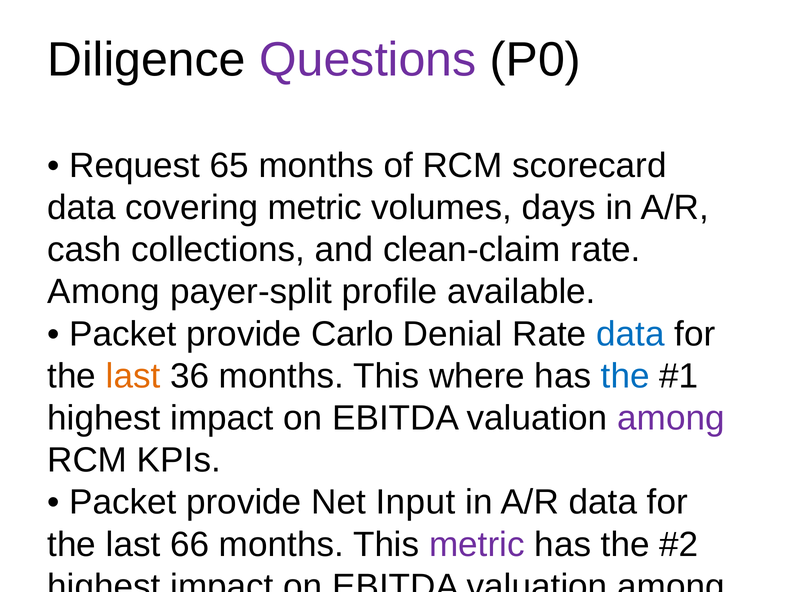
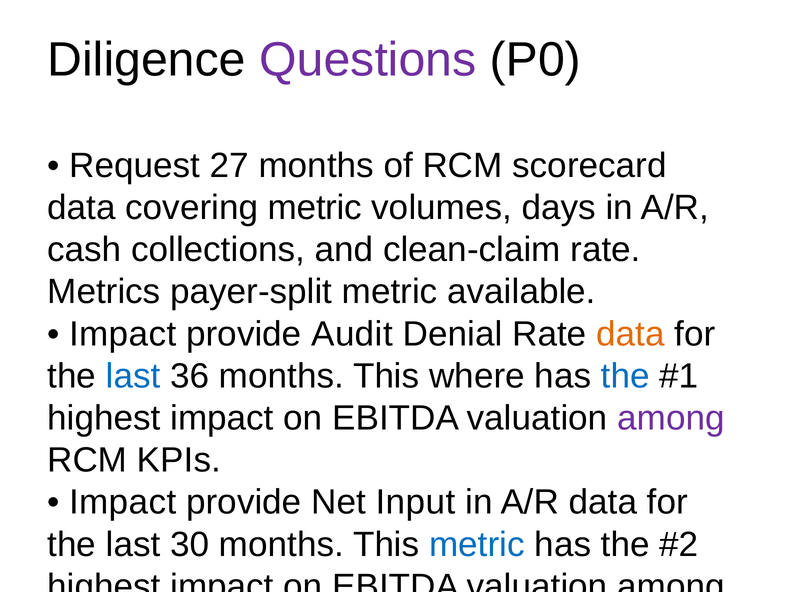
65: 65 -> 27
Among at (104, 292): Among -> Metrics
payer-split profile: profile -> metric
Packet at (123, 334): Packet -> Impact
Carlo: Carlo -> Audit
data at (630, 334) colour: blue -> orange
last at (133, 376) colour: orange -> blue
Packet at (123, 503): Packet -> Impact
66: 66 -> 30
metric at (477, 545) colour: purple -> blue
